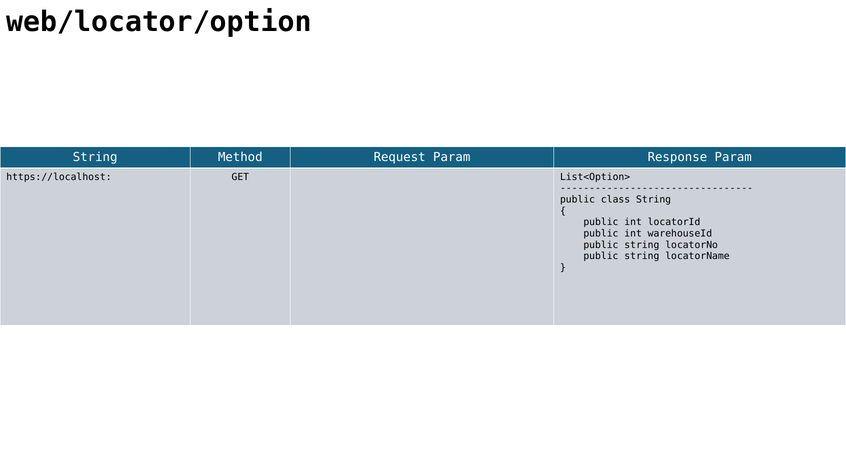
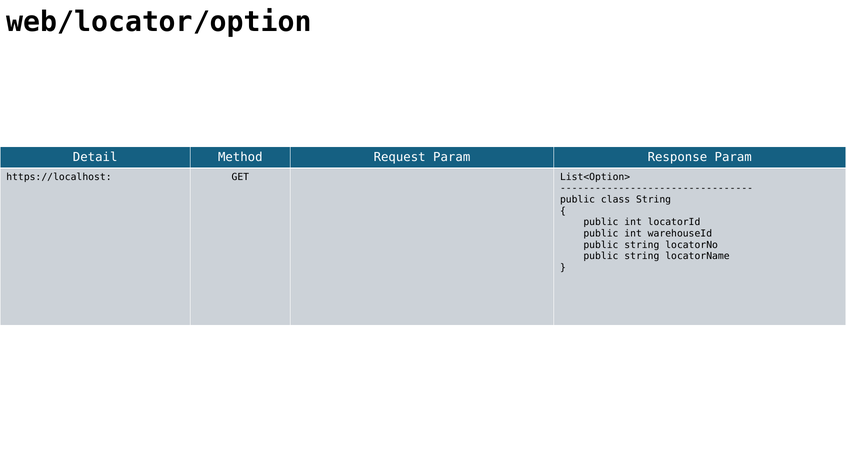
String at (95, 157): String -> Detail
